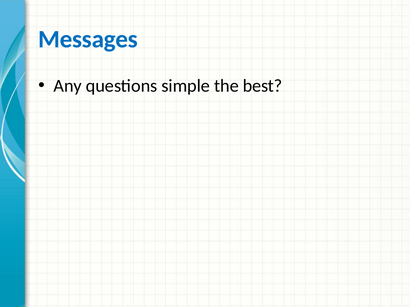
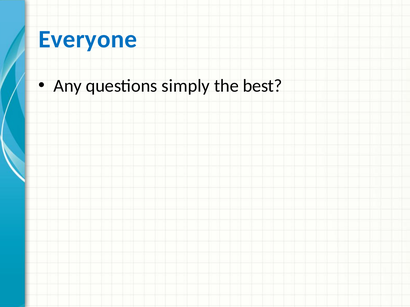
Messages: Messages -> Everyone
simple: simple -> simply
